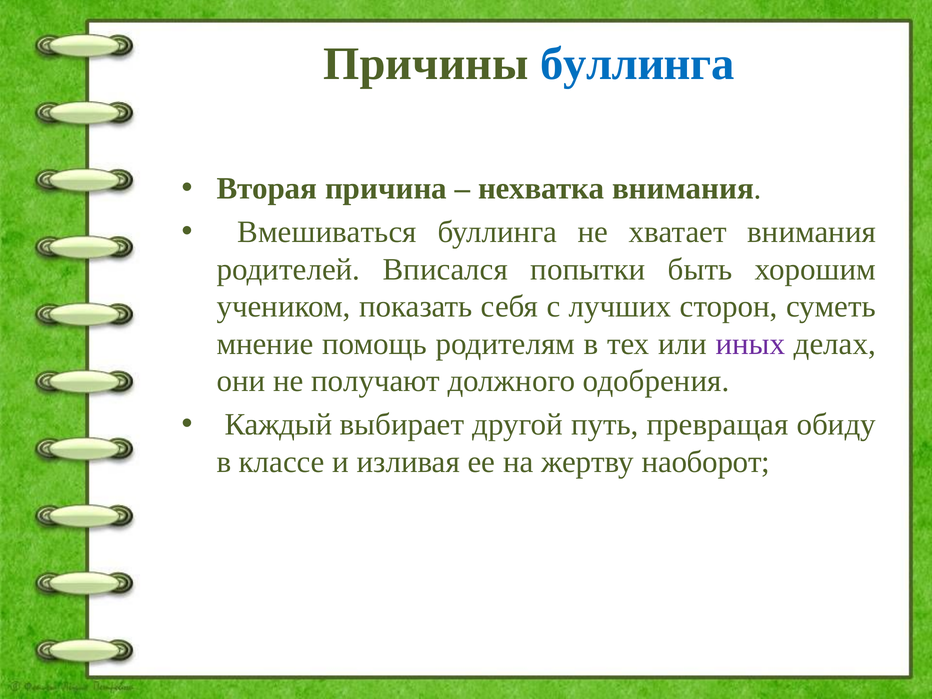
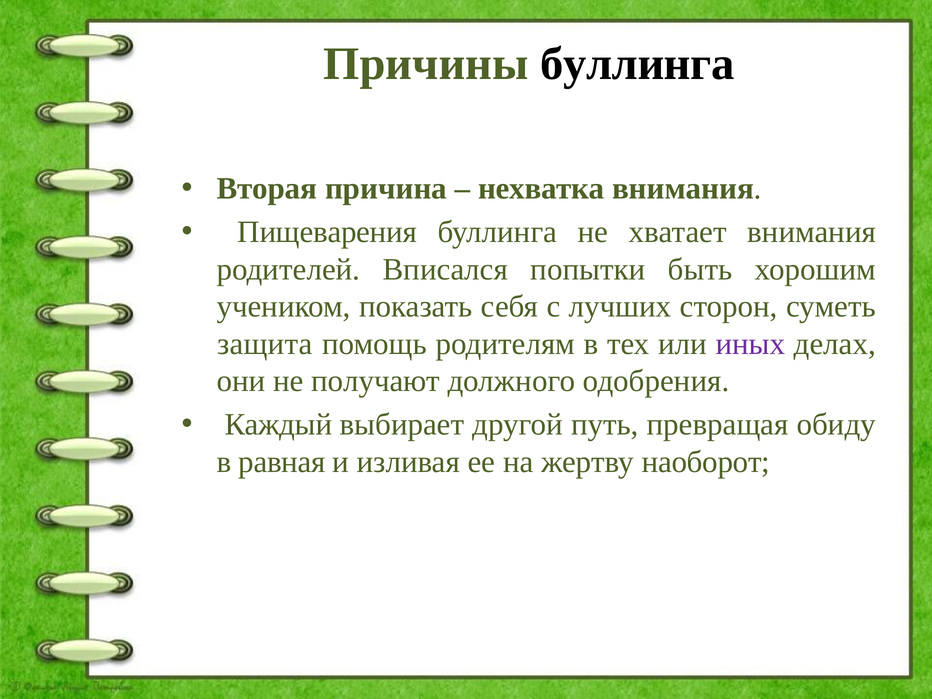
буллинга at (637, 64) colour: blue -> black
Вмешиваться: Вмешиваться -> Пищеварения
мнение: мнение -> защита
классе: классе -> равная
